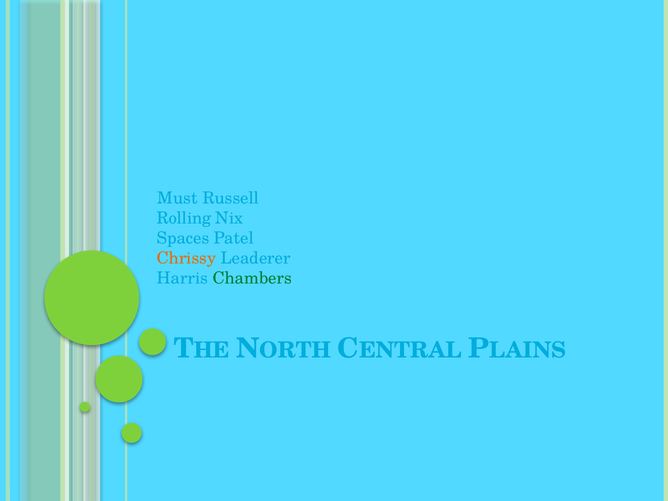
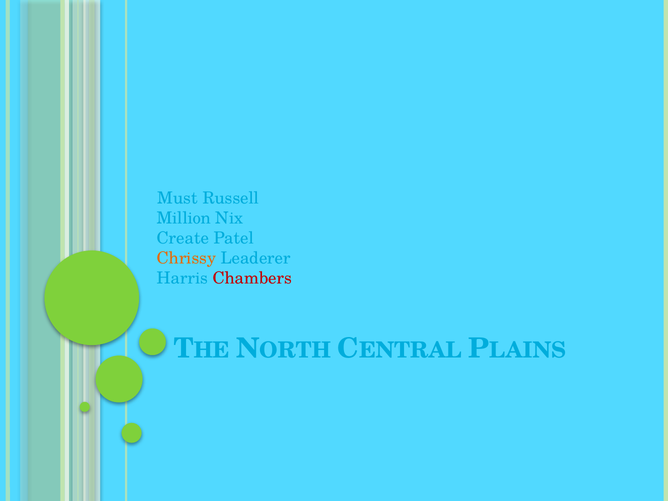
Rolling: Rolling -> Million
Spaces: Spaces -> Create
Chambers colour: green -> red
